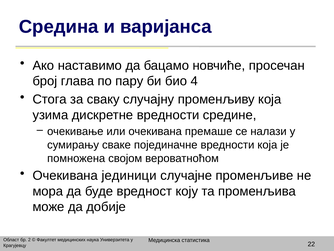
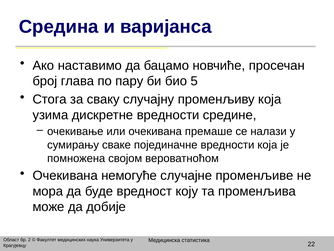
4: 4 -> 5
јединици: јединици -> немогуће
